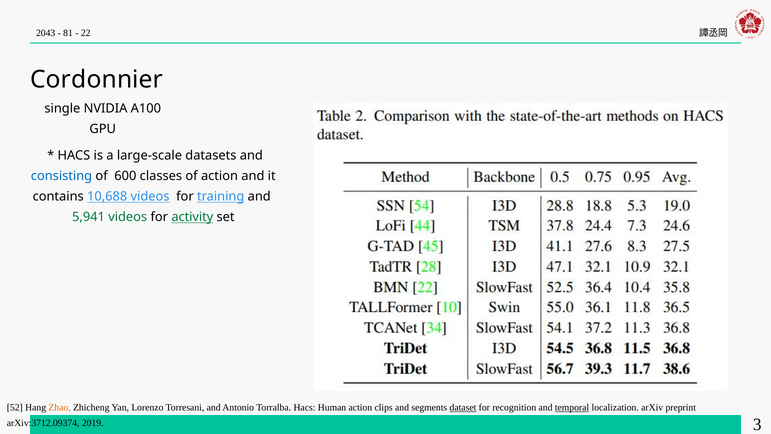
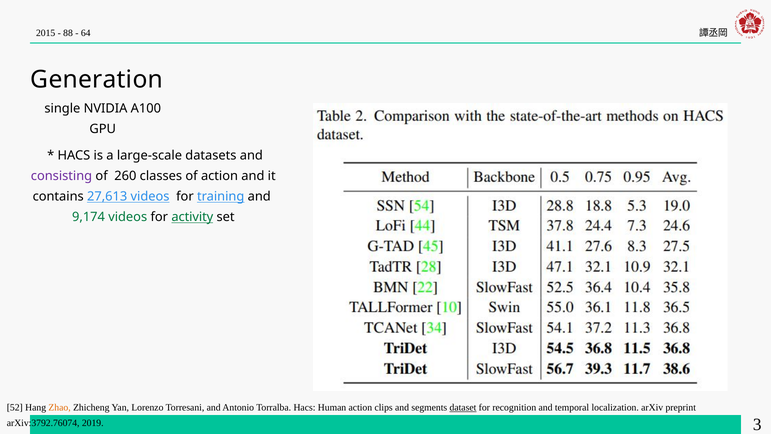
2043: 2043 -> 2015
81: 81 -> 88
22: 22 -> 64
Cordonnier: Cordonnier -> Generation
consisting colour: blue -> purple
600: 600 -> 260
10,688: 10,688 -> 27,613
5,941: 5,941 -> 9,174
temporal underline: present -> none
arXiv:3712.09374: arXiv:3712.09374 -> arXiv:3792.76074
